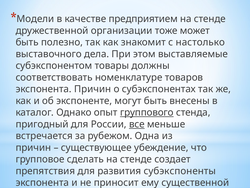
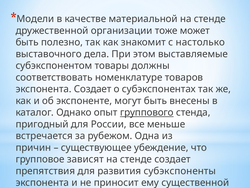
предприятием: предприятием -> материальной
экспонента Причин: Причин -> Создает
все underline: present -> none
сделать: сделать -> зависят
